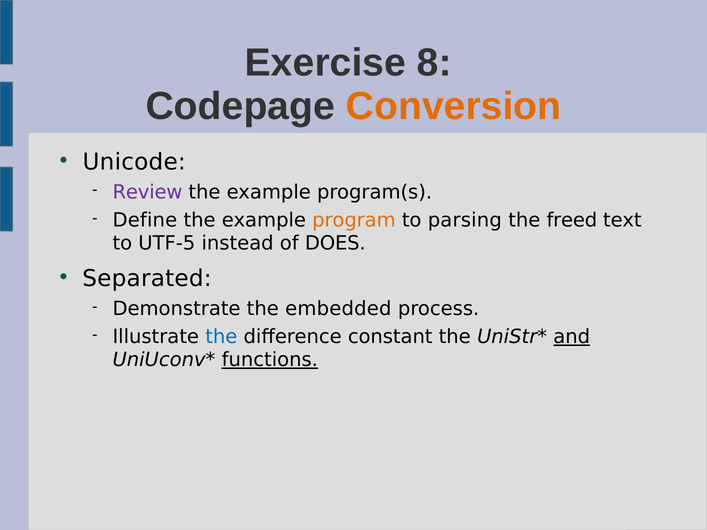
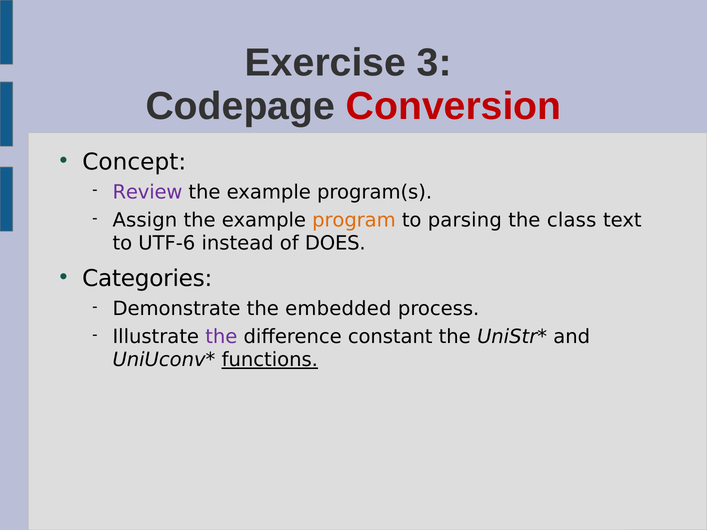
8: 8 -> 3
Conversion colour: orange -> red
Unicode: Unicode -> Concept
Define: Define -> Assign
freed: freed -> class
UTF-5: UTF-5 -> UTF-6
Separated: Separated -> Categories
the at (221, 337) colour: blue -> purple
and underline: present -> none
